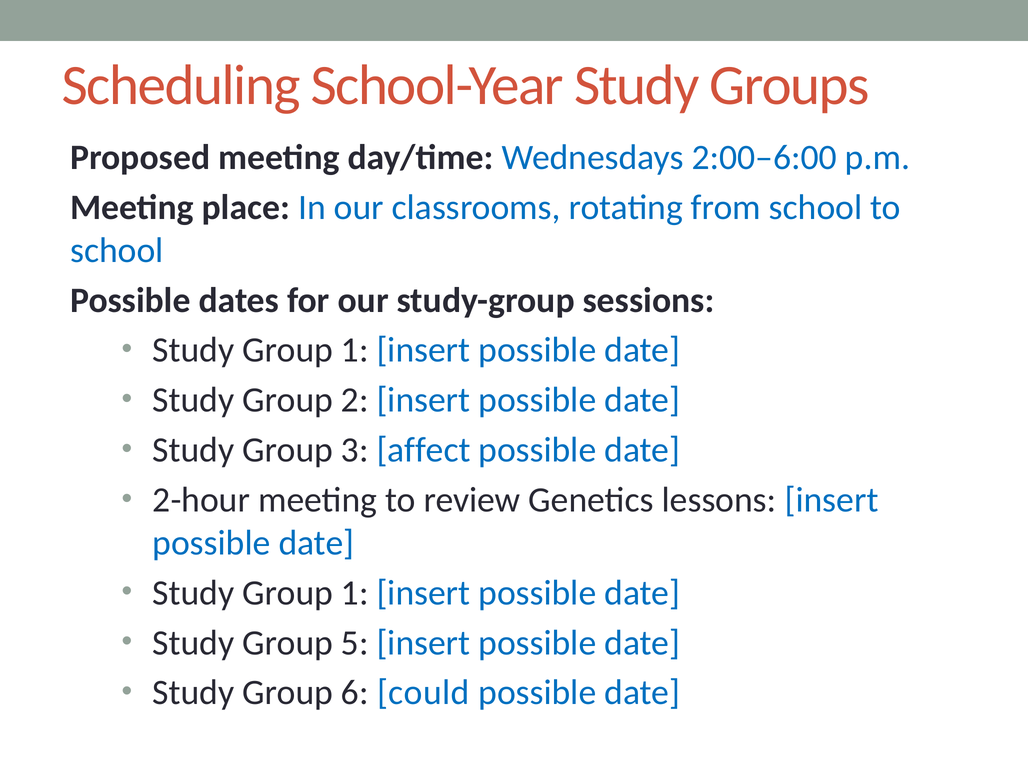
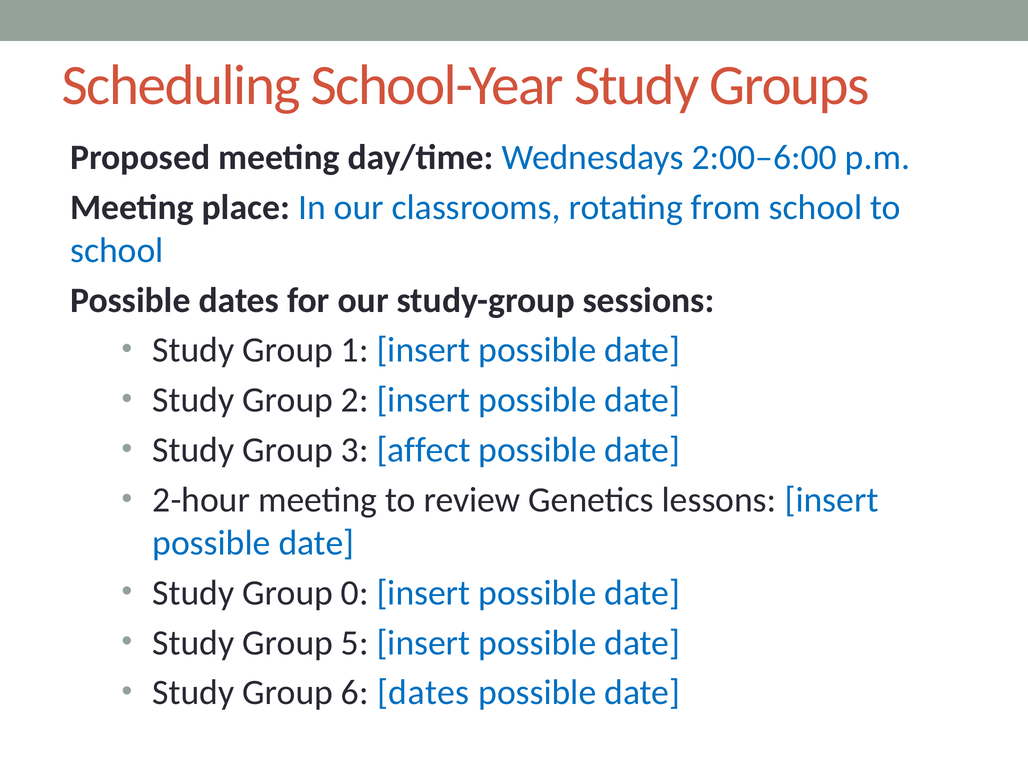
1 at (355, 593): 1 -> 0
6 could: could -> dates
